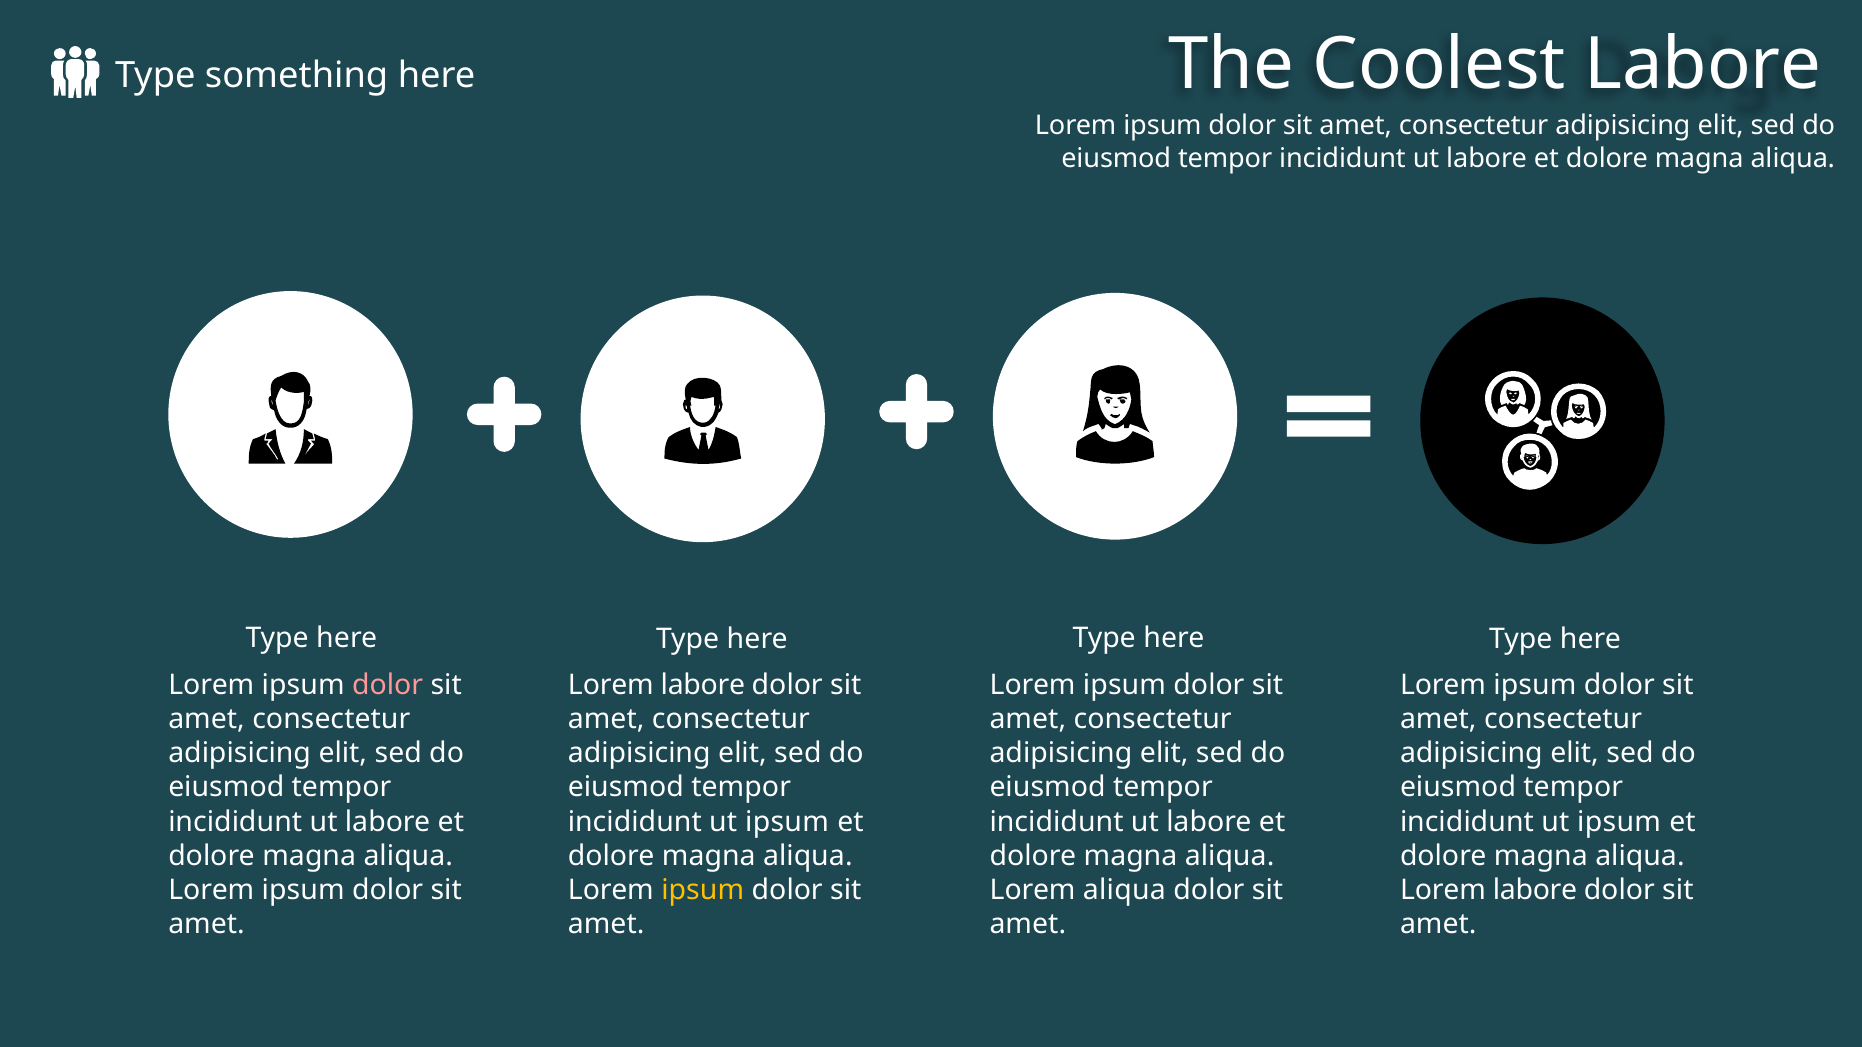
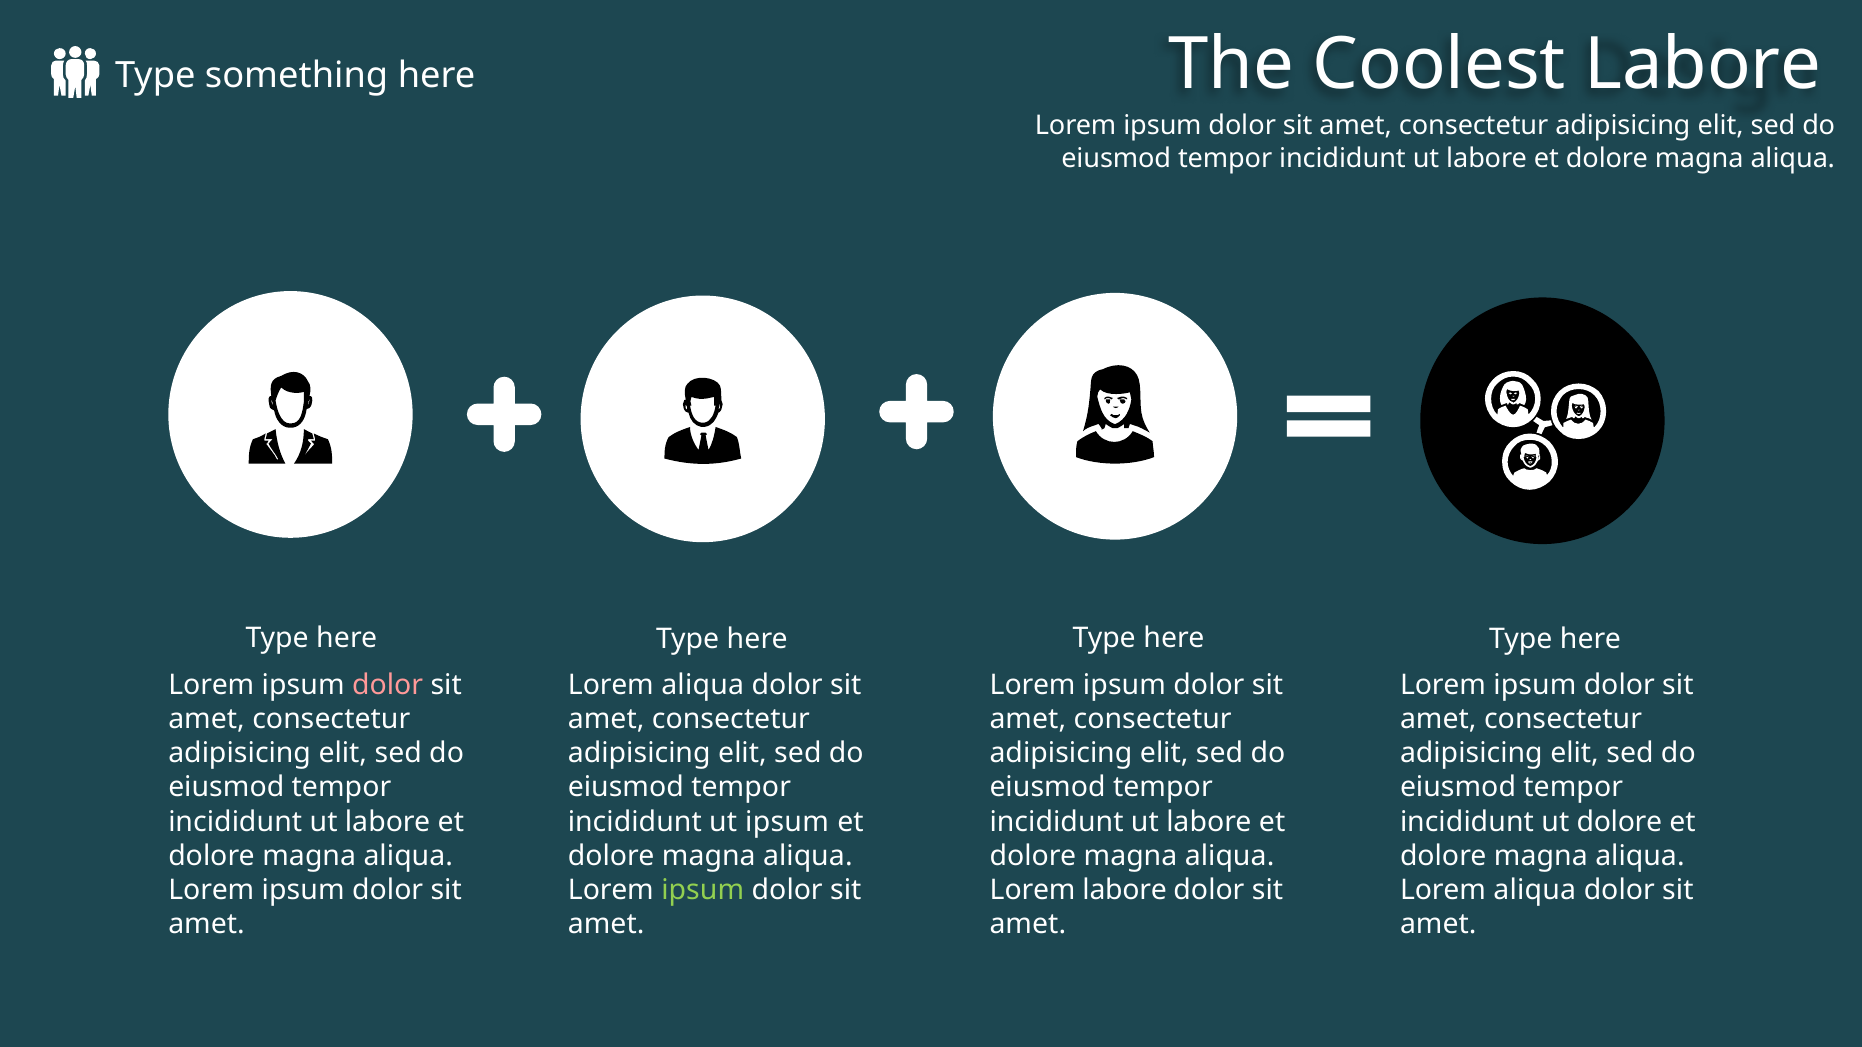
labore at (703, 685): labore -> aliqua
ipsum at (1619, 822): ipsum -> dolore
ipsum at (703, 890) colour: yellow -> light green
Lorem aliqua: aliqua -> labore
labore at (1535, 890): labore -> aliqua
